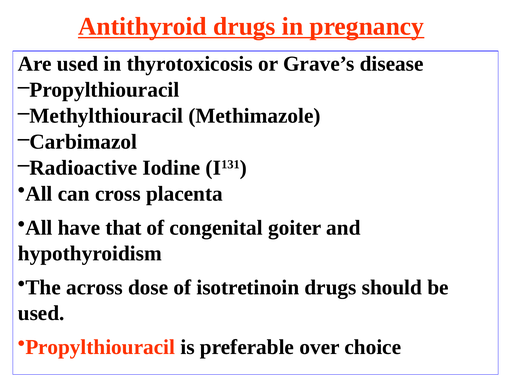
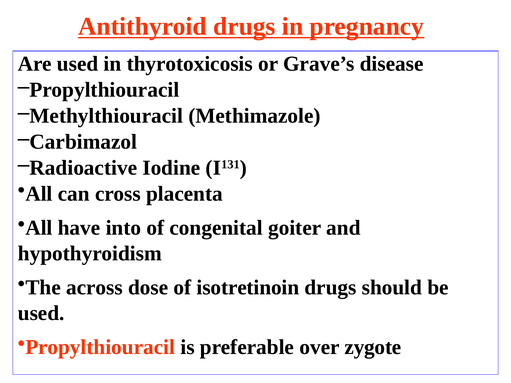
that: that -> into
choice: choice -> zygote
